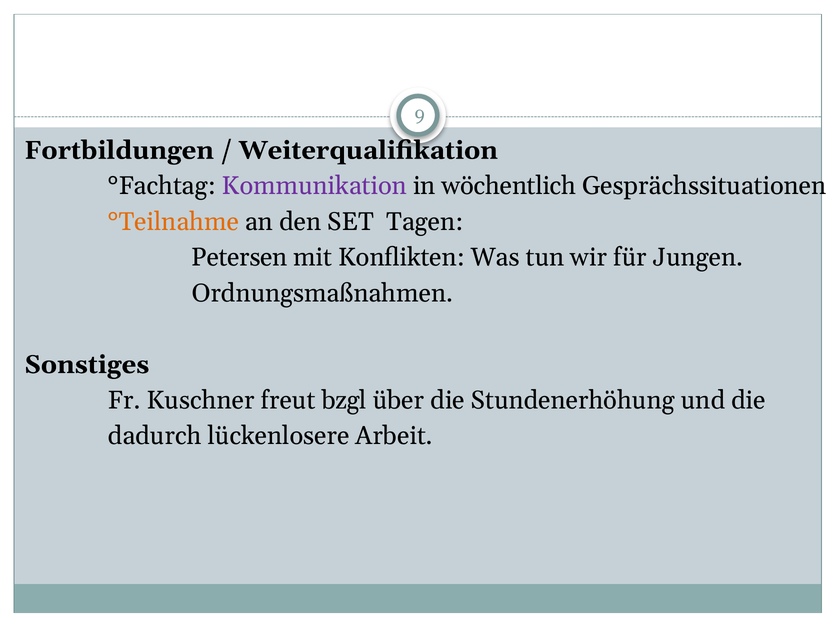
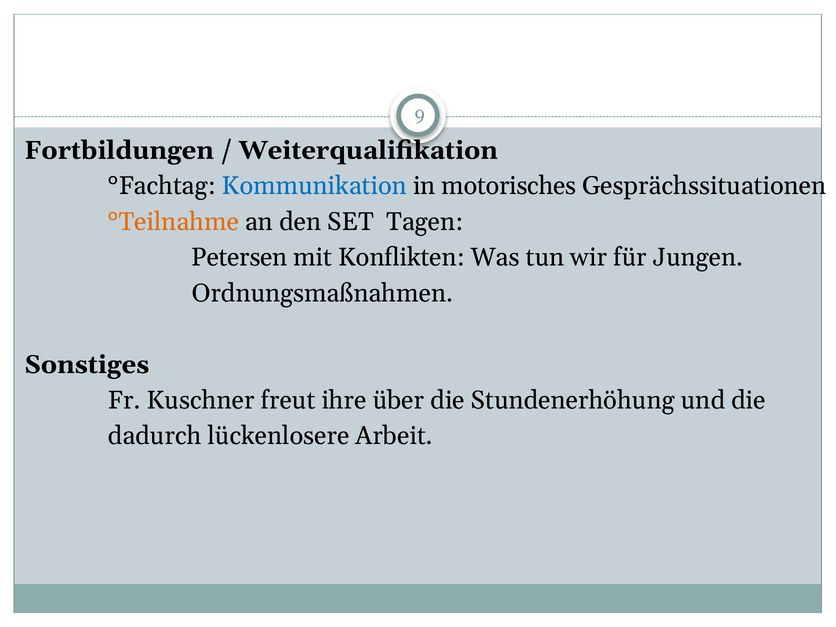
Kommunikation colour: purple -> blue
wöchentlich: wöchentlich -> motorisches
bzgl: bzgl -> ihre
